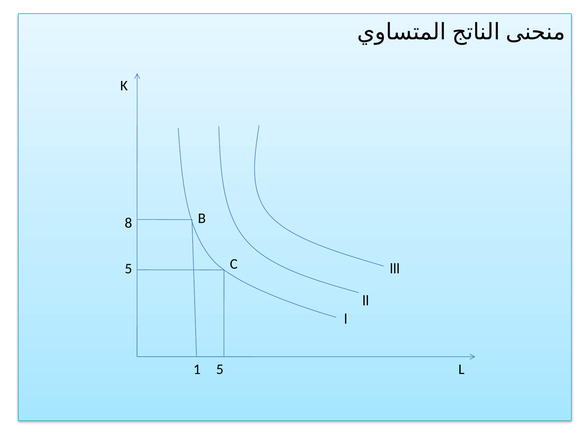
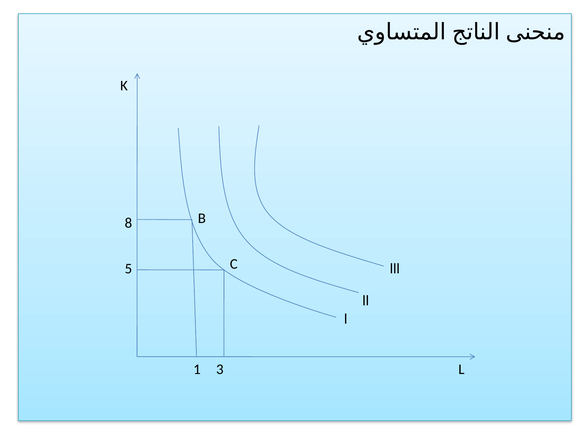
1 5: 5 -> 3
